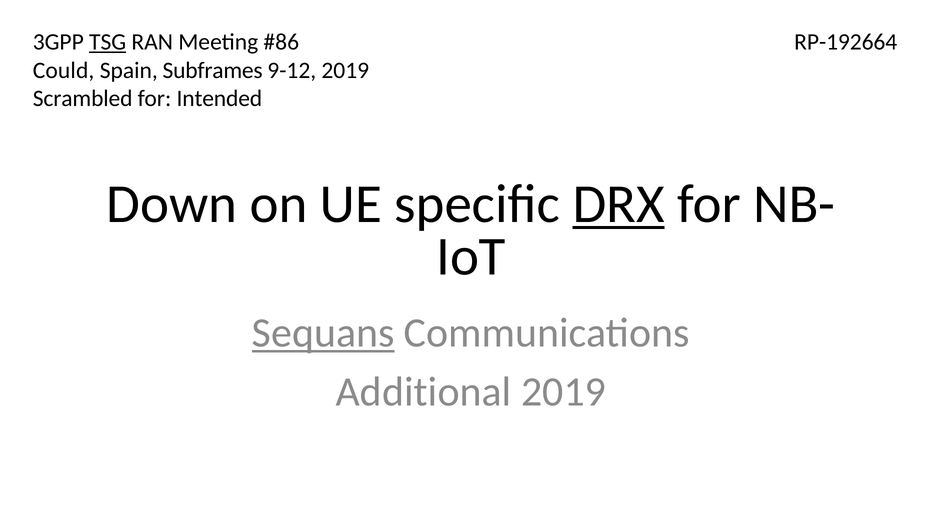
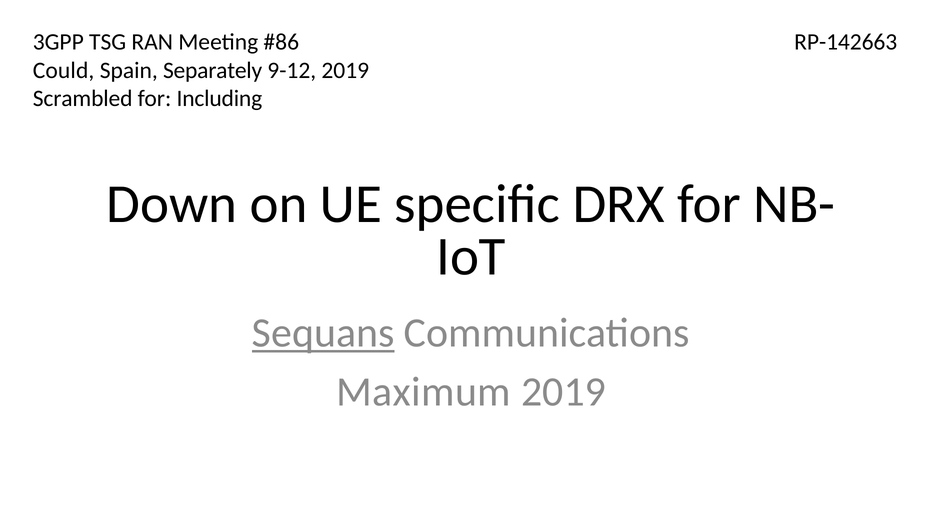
TSG underline: present -> none
RP-192664: RP-192664 -> RP-142663
Subframes: Subframes -> Separately
Intended: Intended -> Including
DRX underline: present -> none
Additional: Additional -> Maximum
